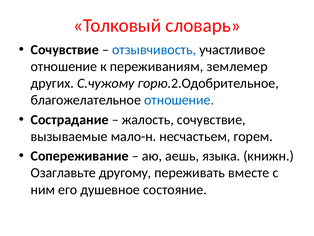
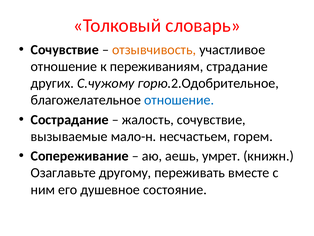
отзывчивость colour: blue -> orange
землемер: землемер -> страдание
языка: языка -> умрет
